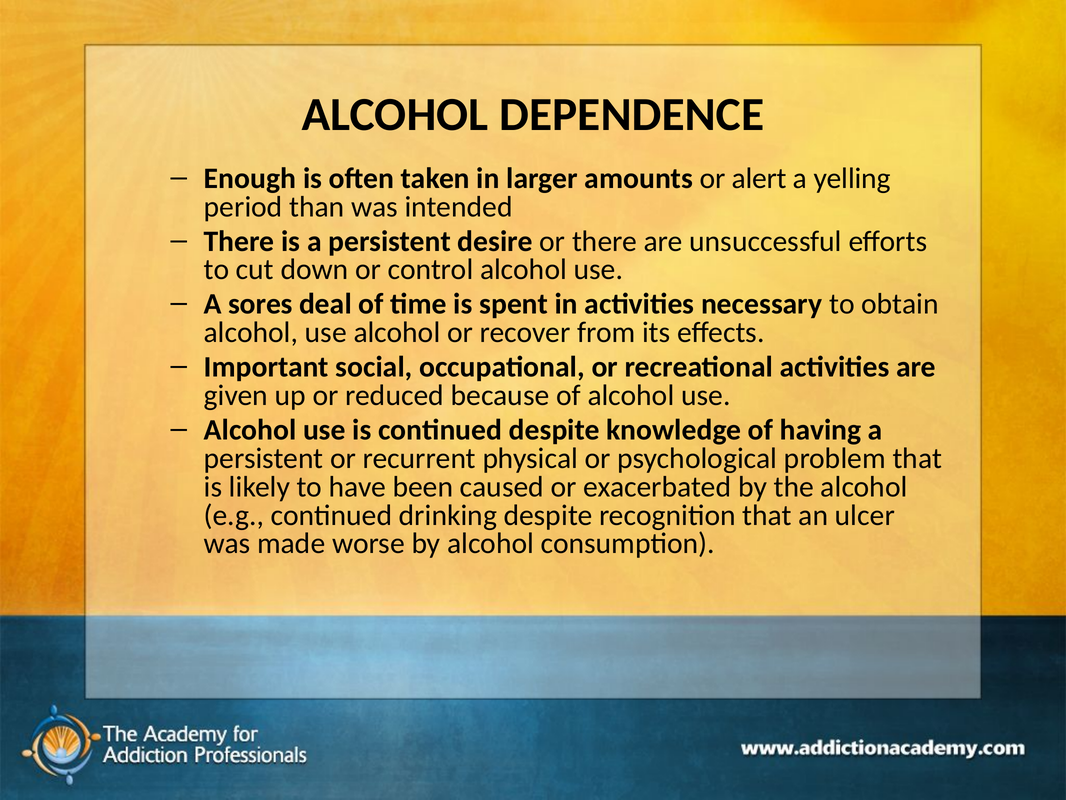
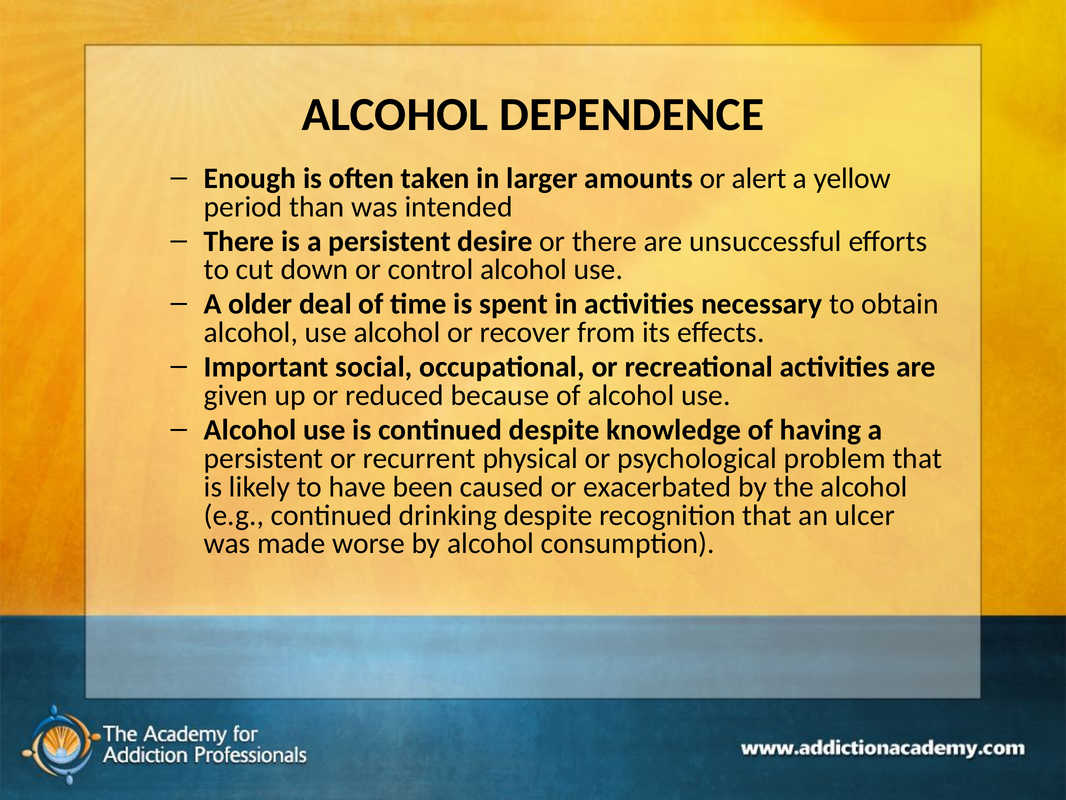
yelling: yelling -> yellow
sores: sores -> older
